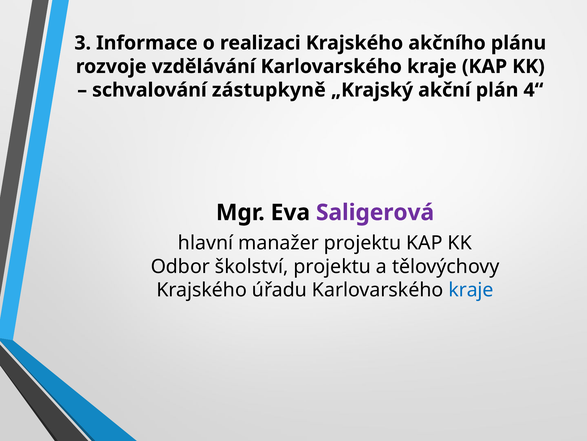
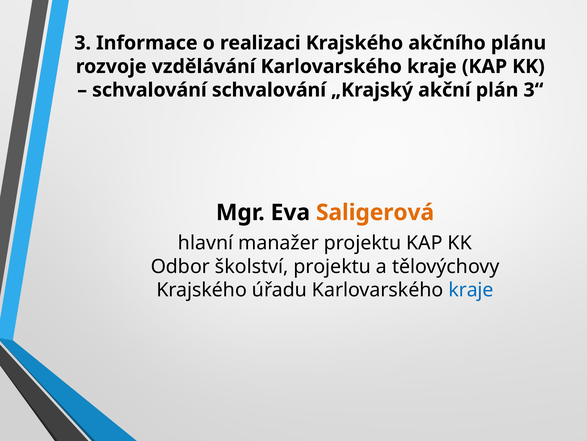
schvalování zástupkyně: zástupkyně -> schvalování
4“: 4“ -> 3“
Saligerová colour: purple -> orange
